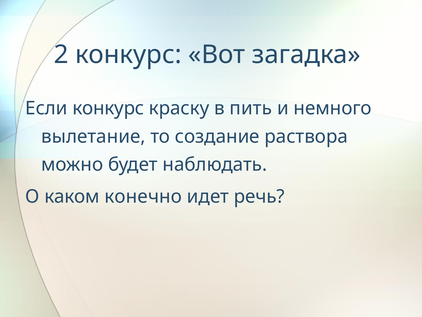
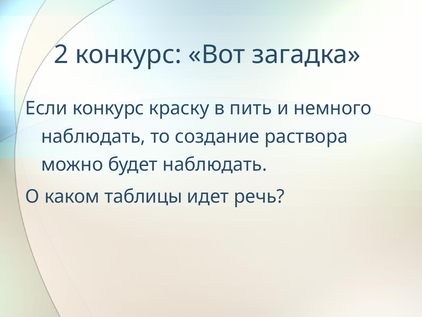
вылетание at (93, 136): вылетание -> наблюдать
конечно: конечно -> таблицы
